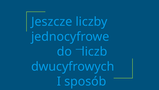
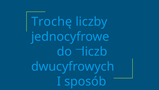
Jeszcze: Jeszcze -> Trochę
